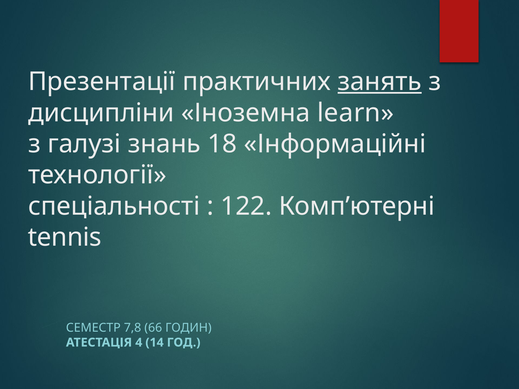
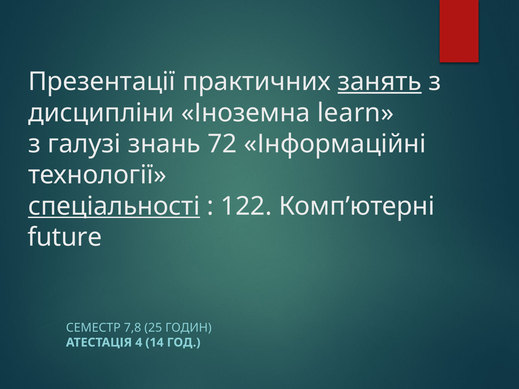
18: 18 -> 72
спеціальності underline: none -> present
tennis: tennis -> future
66: 66 -> 25
